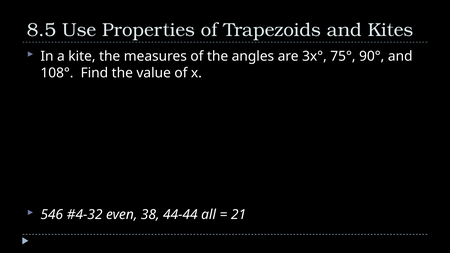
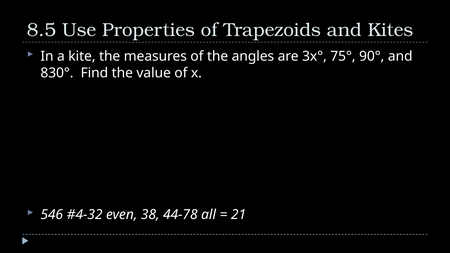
108°: 108° -> 830°
44-44: 44-44 -> 44-78
